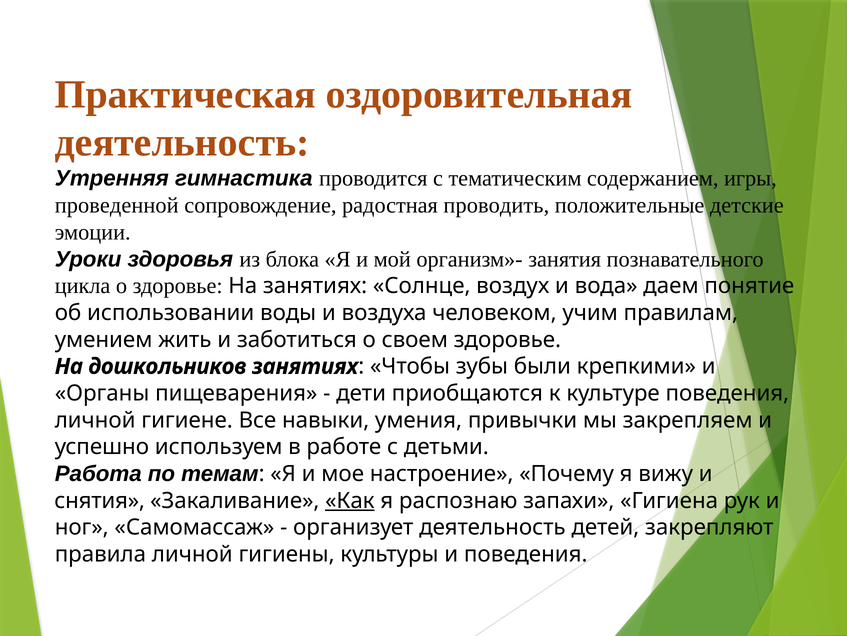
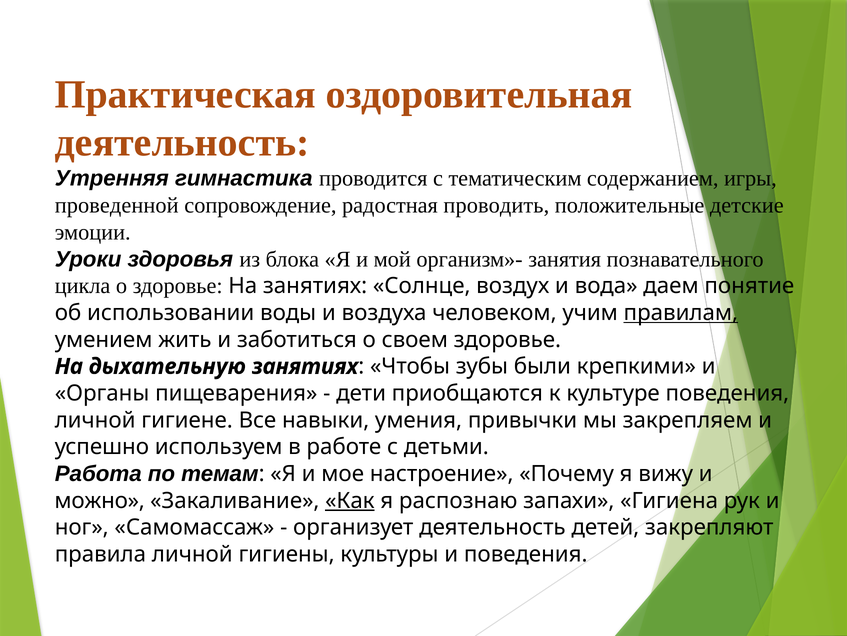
правилам underline: none -> present
дошкольников: дошкольников -> дыхательную
снятия: снятия -> можно
